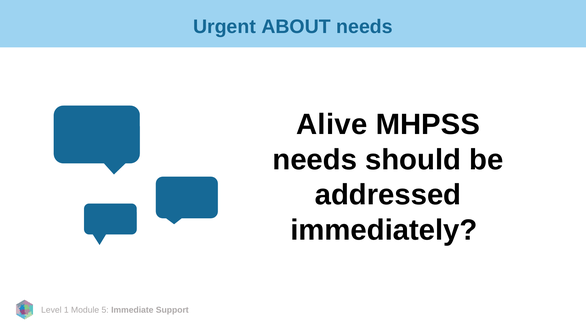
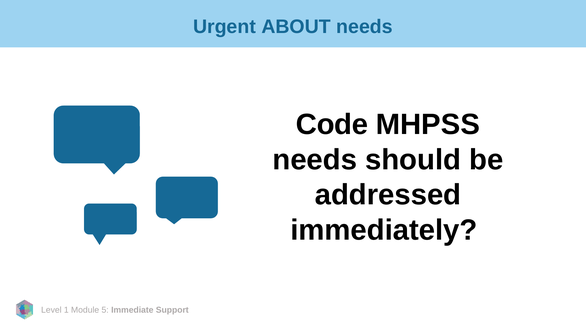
Alive: Alive -> Code
